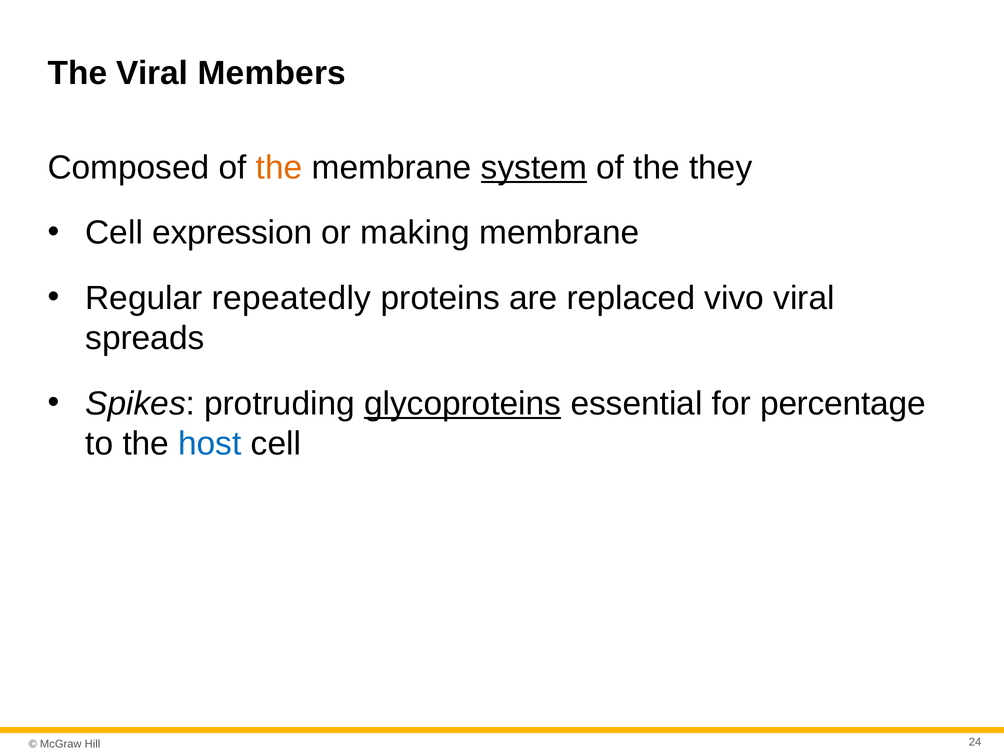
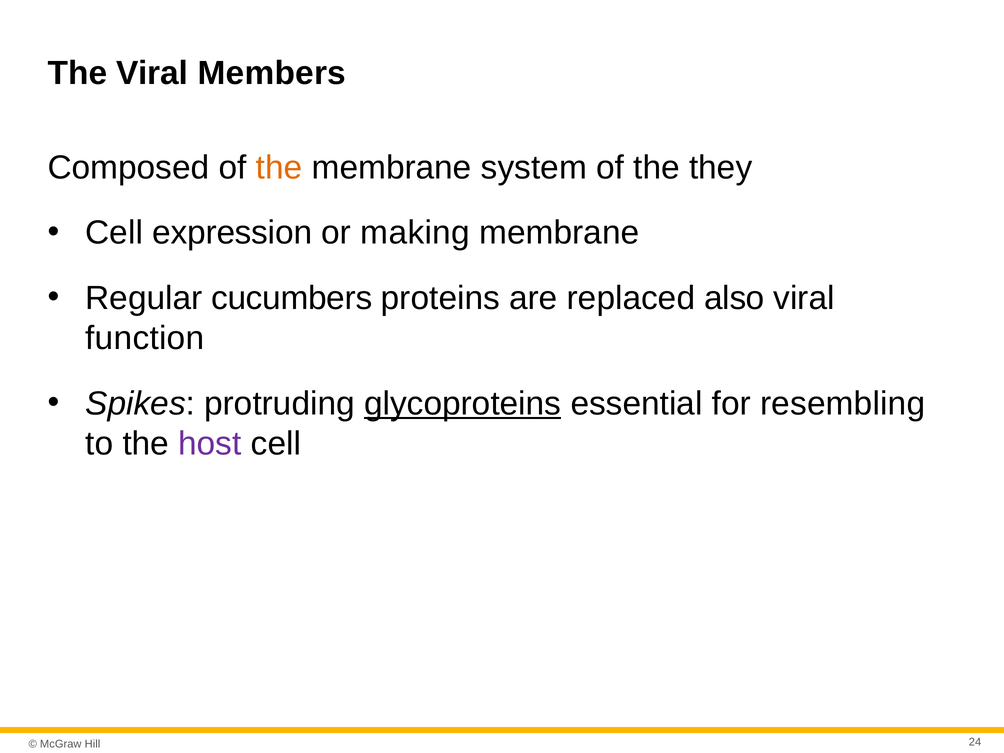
system underline: present -> none
repeatedly: repeatedly -> cucumbers
vivo: vivo -> also
spreads: spreads -> function
percentage: percentage -> resembling
host colour: blue -> purple
